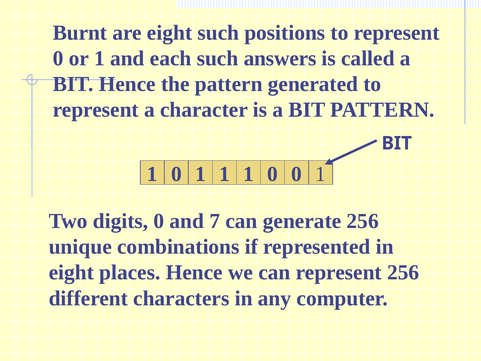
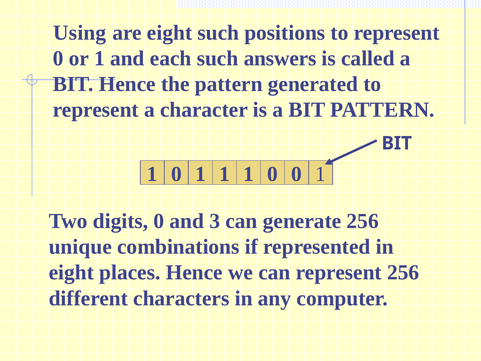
Burnt: Burnt -> Using
7: 7 -> 3
